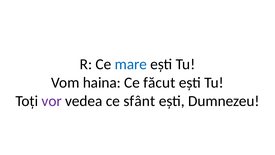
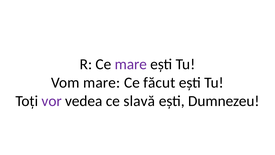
mare at (131, 64) colour: blue -> purple
Vom haina: haina -> mare
sfânt: sfânt -> slavă
